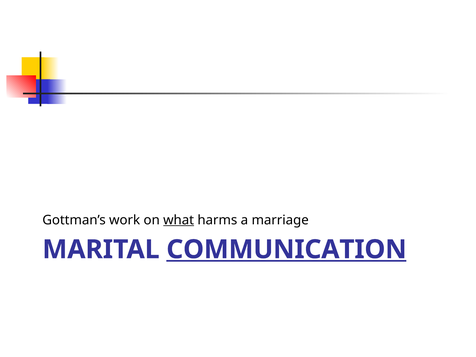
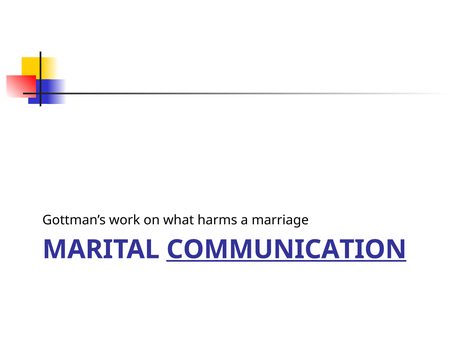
what underline: present -> none
